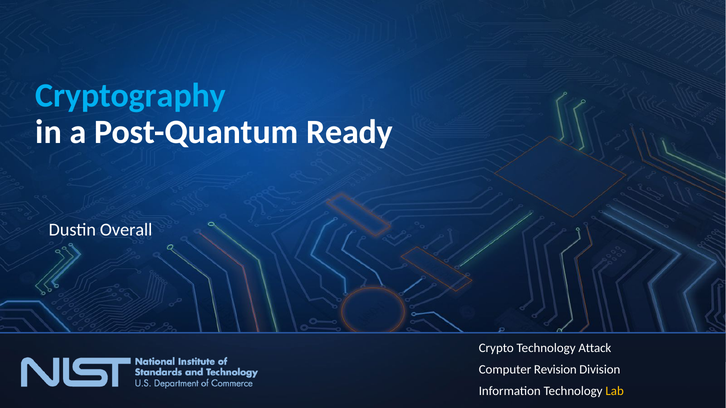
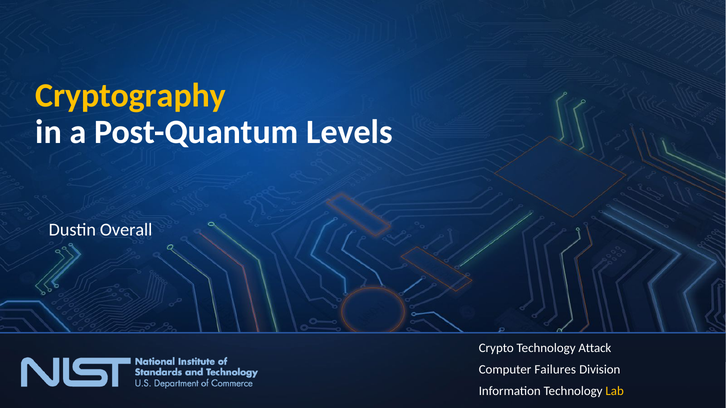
Cryptography colour: light blue -> yellow
Ready: Ready -> Levels
Revision: Revision -> Failures
